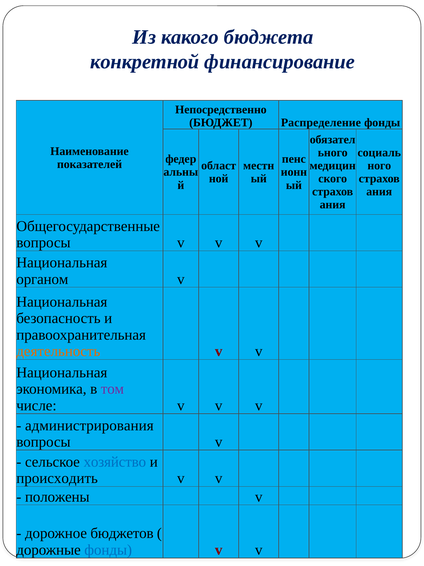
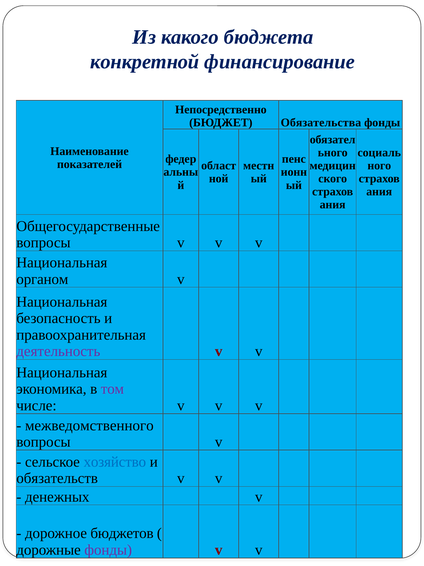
Распределение: Распределение -> Обязательства
деятельность colour: orange -> purple
администрирования: администрирования -> межведомственного
происходить: происходить -> обязательств
положены: положены -> денежных
фонды at (108, 549) colour: blue -> purple
